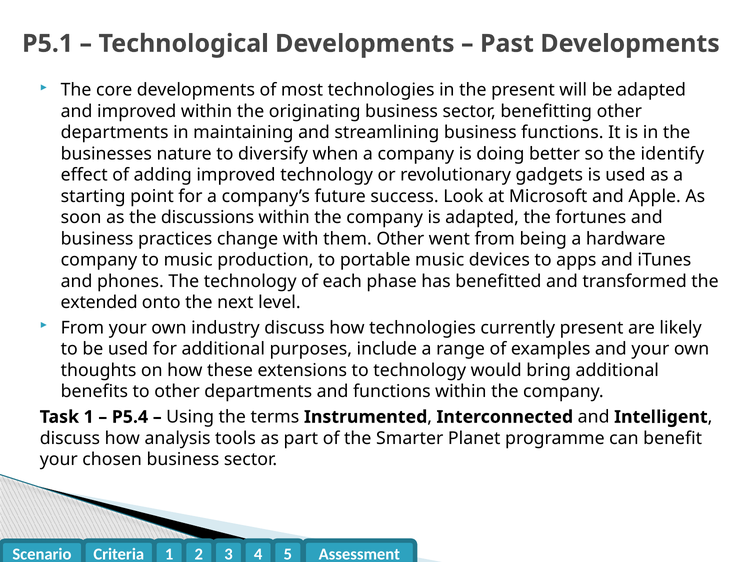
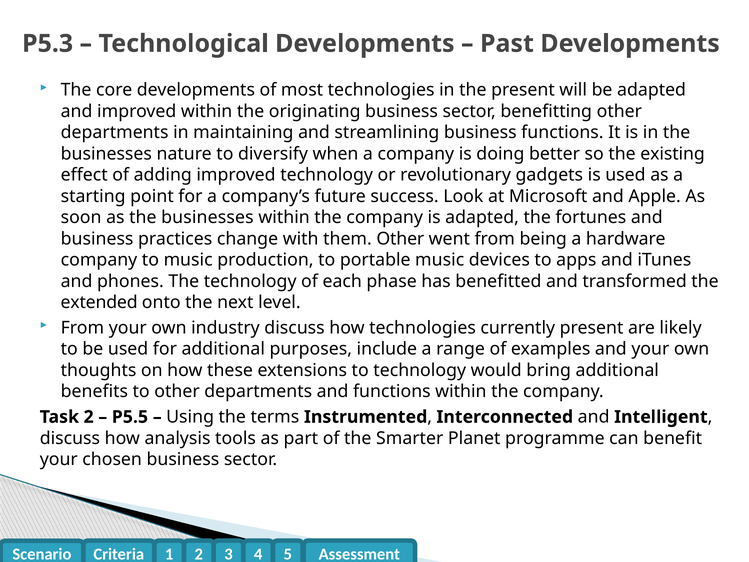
P5.1: P5.1 -> P5.3
identify: identify -> existing
as the discussions: discussions -> businesses
Task 1: 1 -> 2
P5.4: P5.4 -> P5.5
